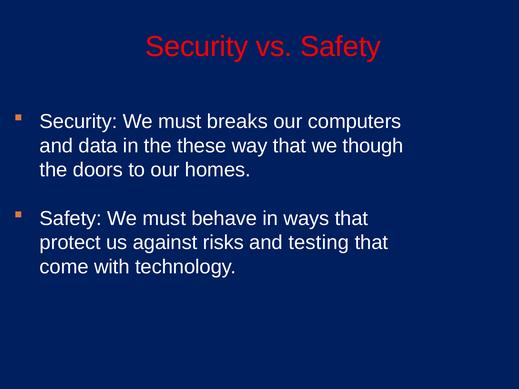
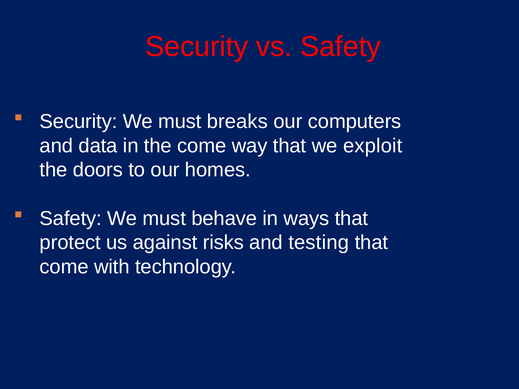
the these: these -> come
though: though -> exploit
